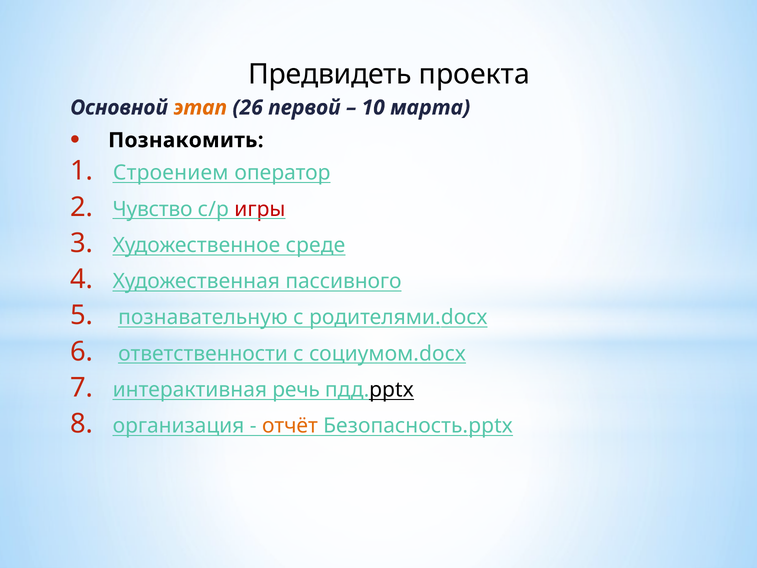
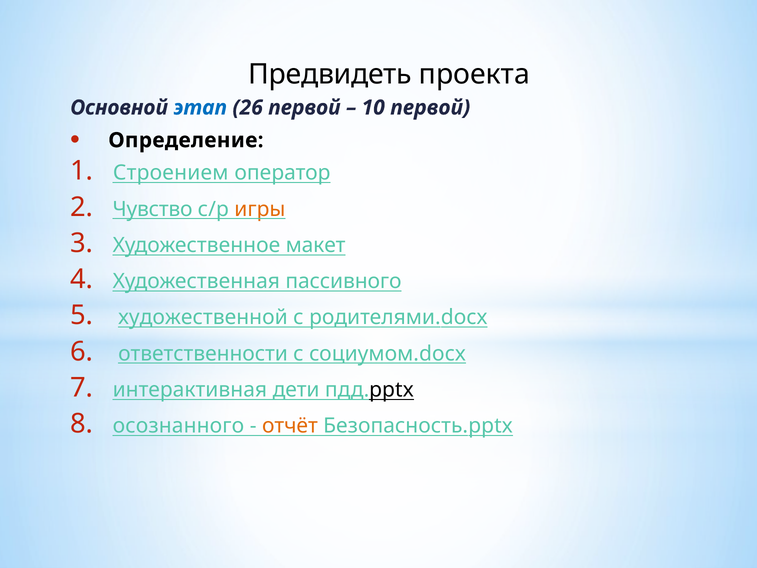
этап colour: orange -> blue
10 марта: марта -> первой
Познакомить: Познакомить -> Определение
игры colour: red -> orange
среде: среде -> макет
познавательную: познавательную -> художественной
речь: речь -> дети
организация: организация -> осознанного
